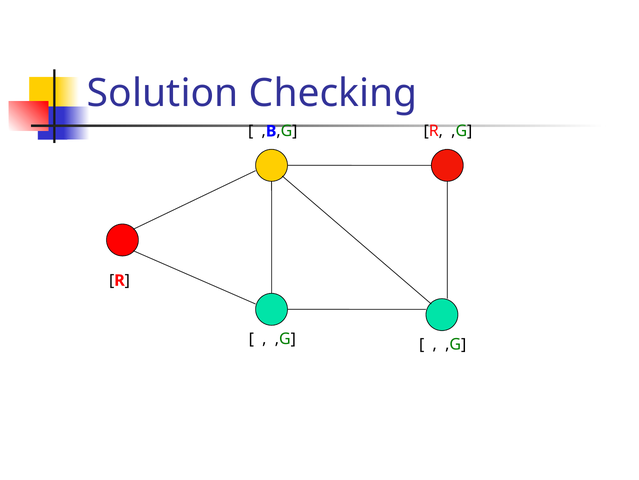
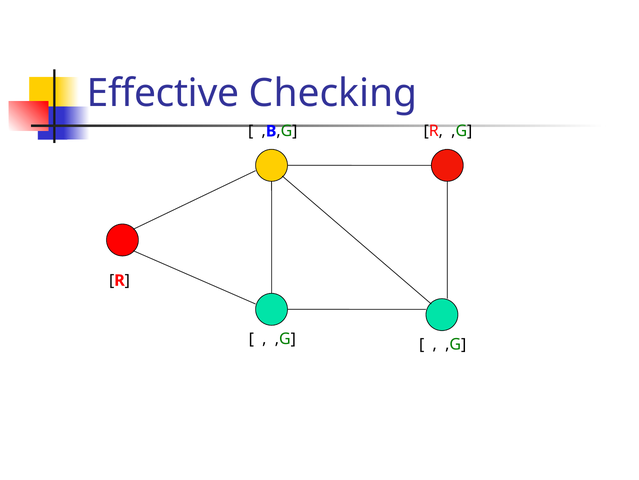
Solution: Solution -> Effective
